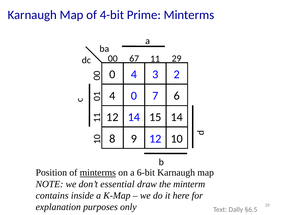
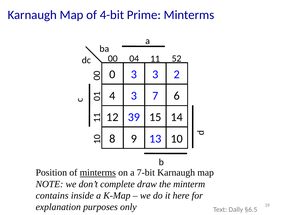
67: 67 -> 04
29: 29 -> 52
0 4: 4 -> 3
4 0: 0 -> 3
12 14: 14 -> 39
9 12: 12 -> 13
6-bit: 6-bit -> 7-bit
essential: essential -> complete
